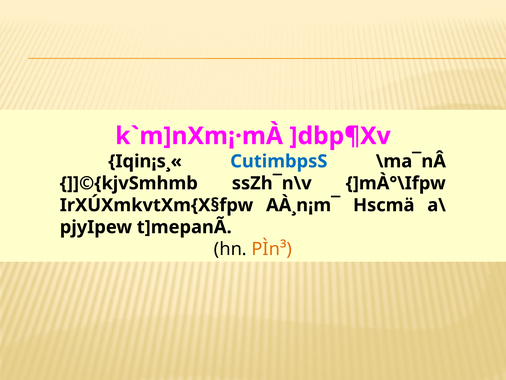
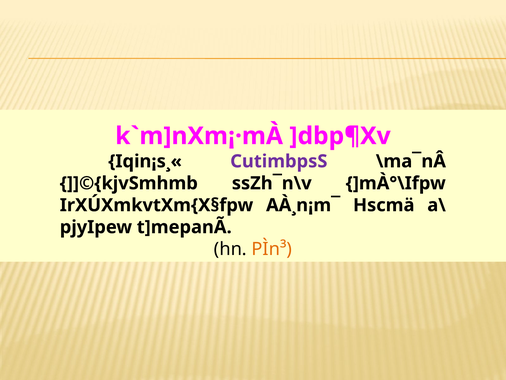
CutimbpsS colour: blue -> purple
